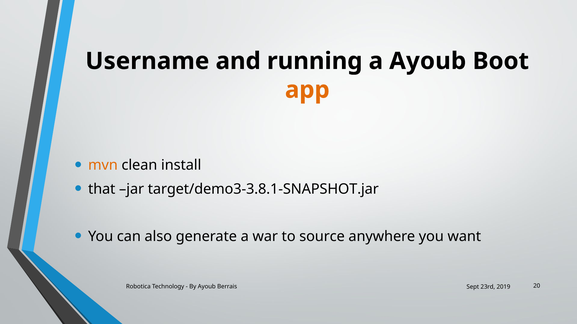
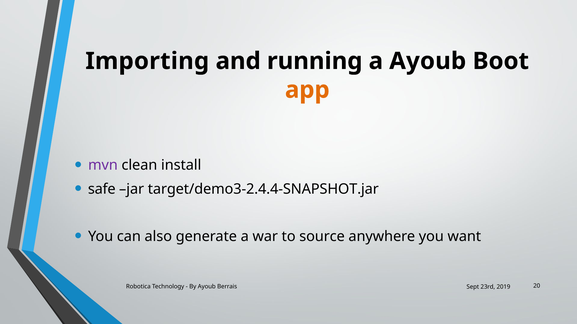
Username: Username -> Importing
mvn colour: orange -> purple
that: that -> safe
target/demo3-3.8.1-SNAPSHOT.jar: target/demo3-3.8.1-SNAPSHOT.jar -> target/demo3-2.4.4-SNAPSHOT.jar
